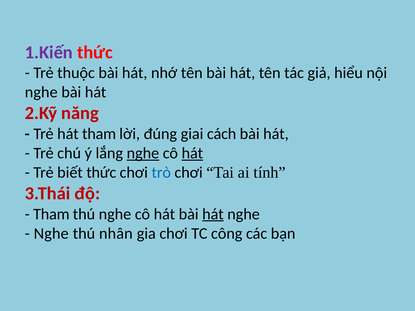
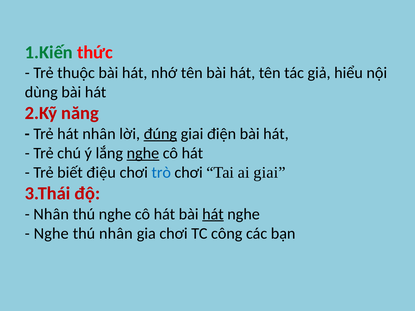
1.Kiến colour: purple -> green
nghe at (41, 92): nghe -> dùng
hát tham: tham -> nhân
đúng underline: none -> present
cách: cách -> điện
hát at (192, 153) underline: present -> none
biết thức: thức -> điệu
ai tính: tính -> giai
Tham at (51, 214): Tham -> Nhân
